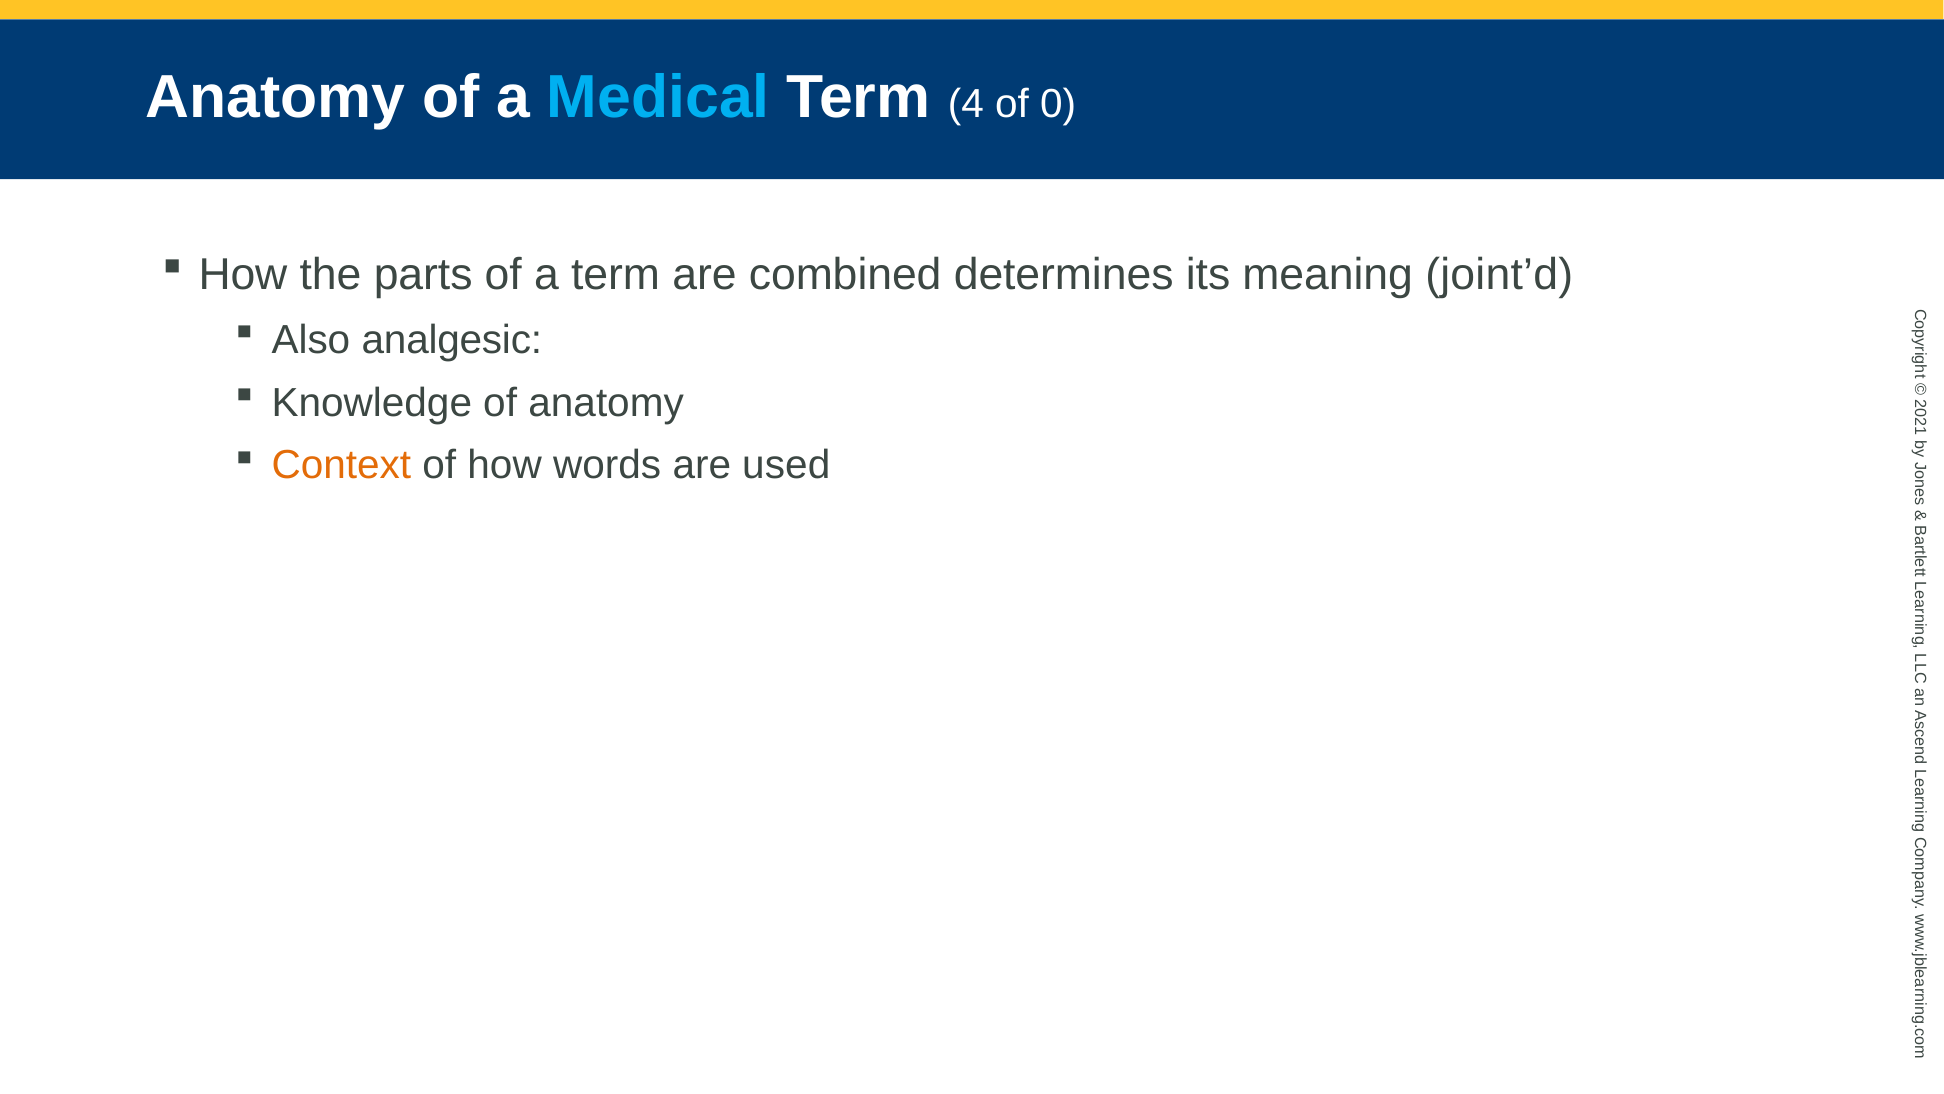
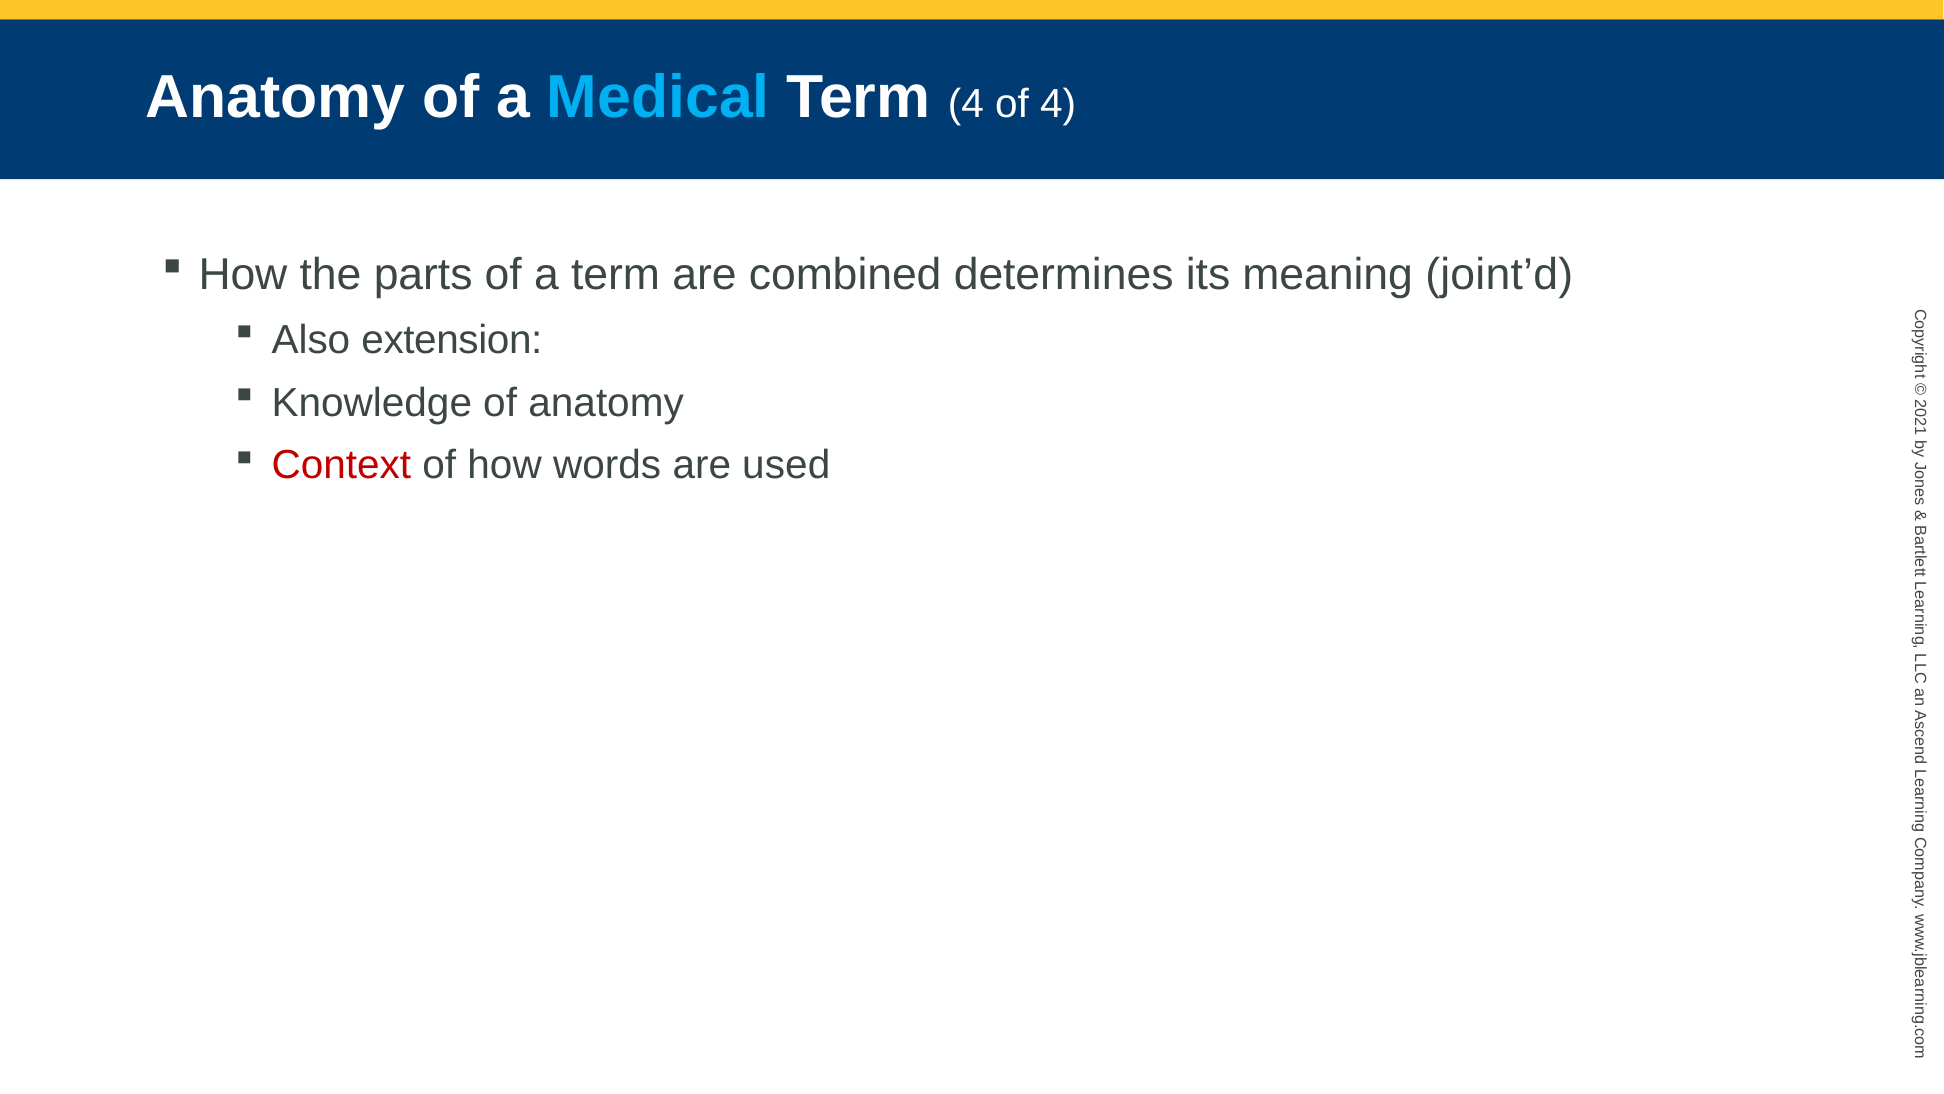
of 0: 0 -> 4
analgesic: analgesic -> extension
Context colour: orange -> red
